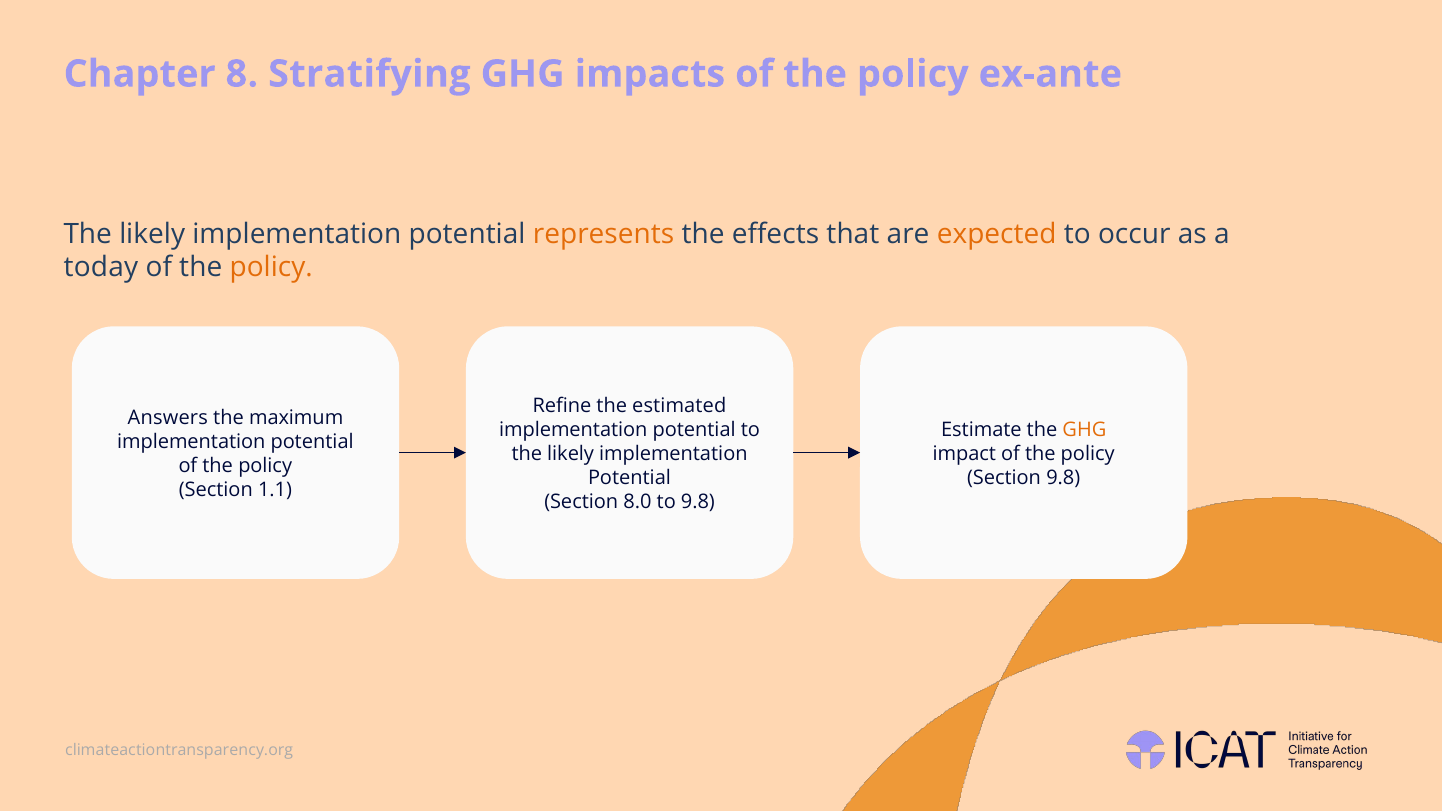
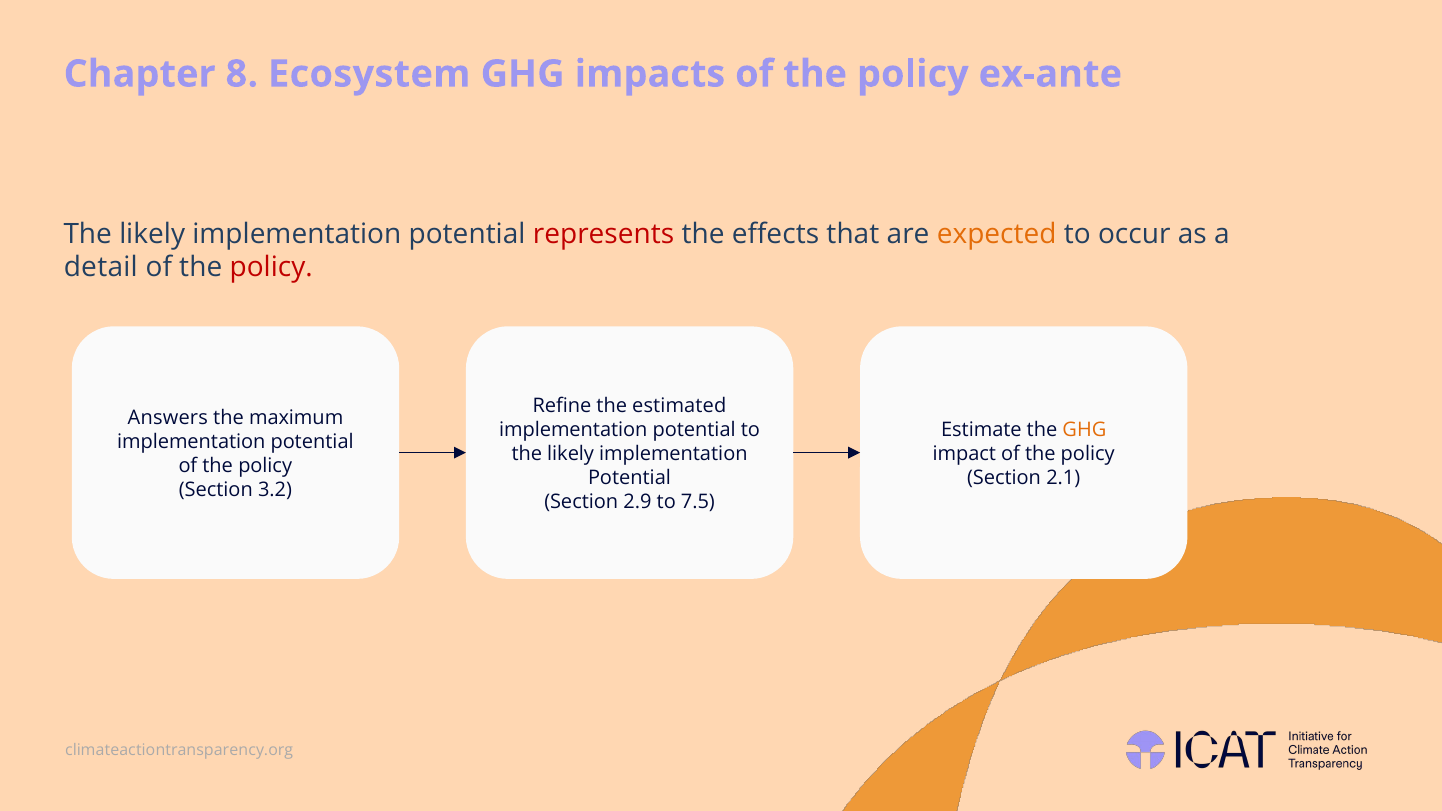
Stratifying: Stratifying -> Ecosystem
represents colour: orange -> red
today: today -> detail
policy at (271, 268) colour: orange -> red
Section 9.8: 9.8 -> 2.1
1.1: 1.1 -> 3.2
8.0: 8.0 -> 2.9
to 9.8: 9.8 -> 7.5
